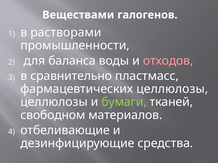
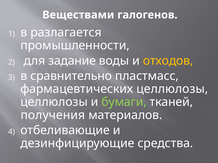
растворами: растворами -> разлагается
баланса: баланса -> задание
отходов colour: pink -> yellow
свободном: свободном -> получения
